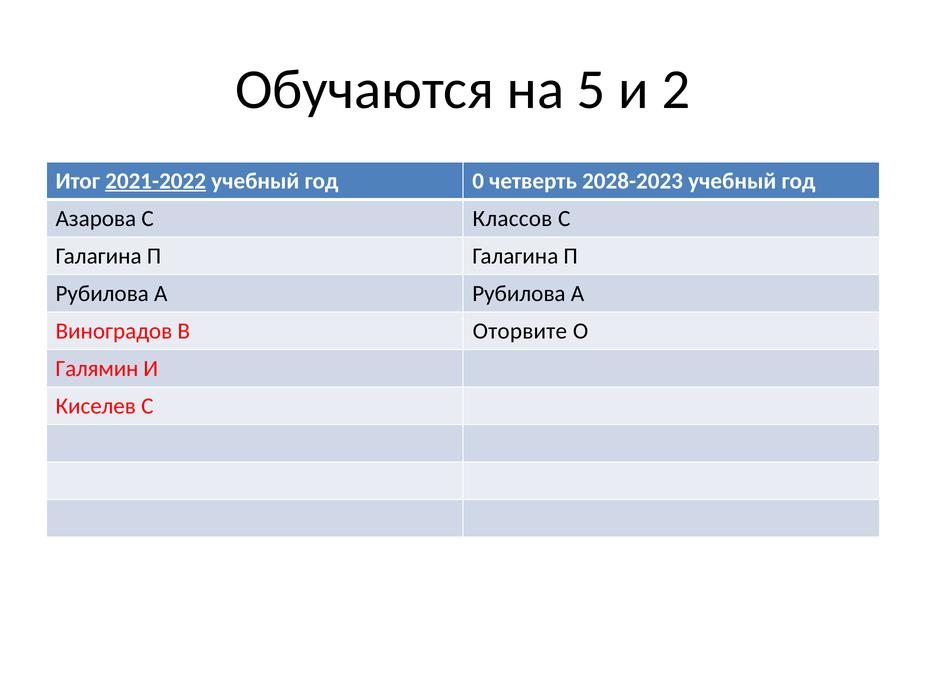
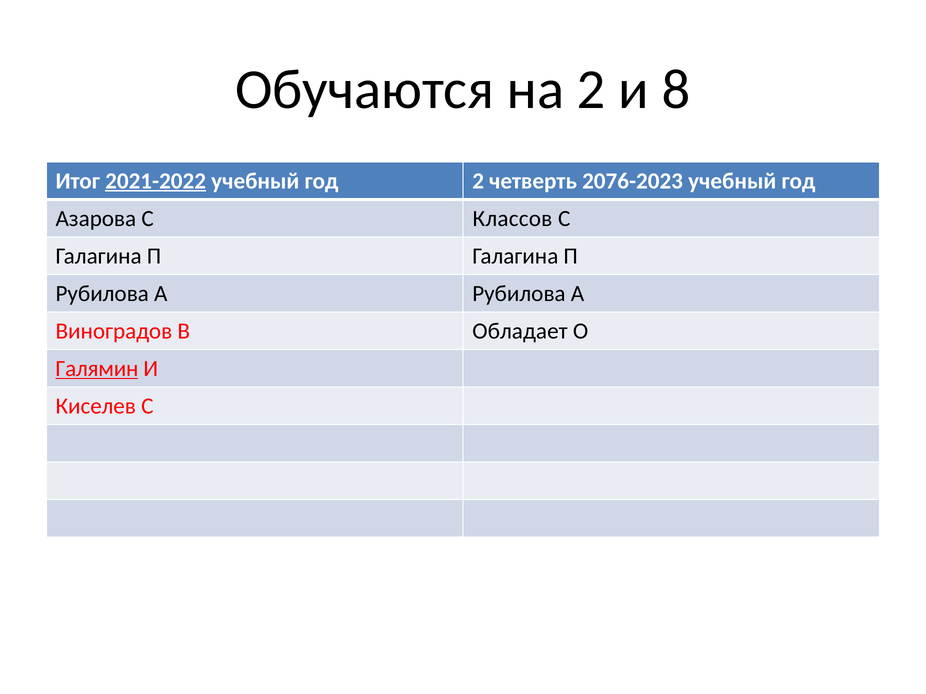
на 5: 5 -> 2
2: 2 -> 8
год 0: 0 -> 2
2028-2023: 2028-2023 -> 2076-2023
Оторвите: Оторвите -> Обладает
Галямин underline: none -> present
